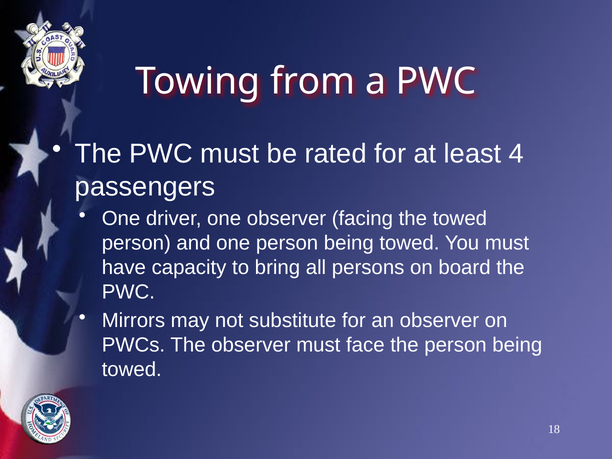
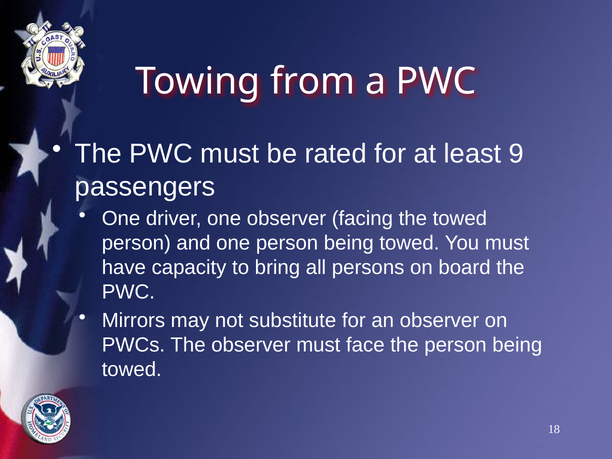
4: 4 -> 9
